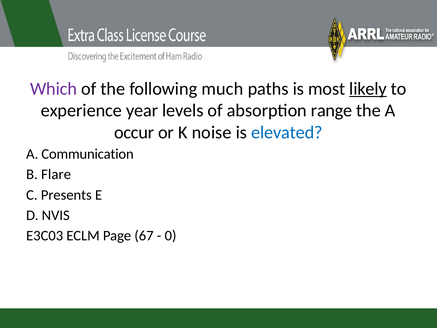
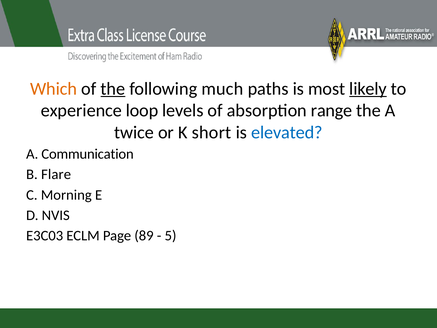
Which colour: purple -> orange
the at (113, 89) underline: none -> present
year: year -> loop
occur: occur -> twice
noise: noise -> short
Presents: Presents -> Morning
67: 67 -> 89
0: 0 -> 5
